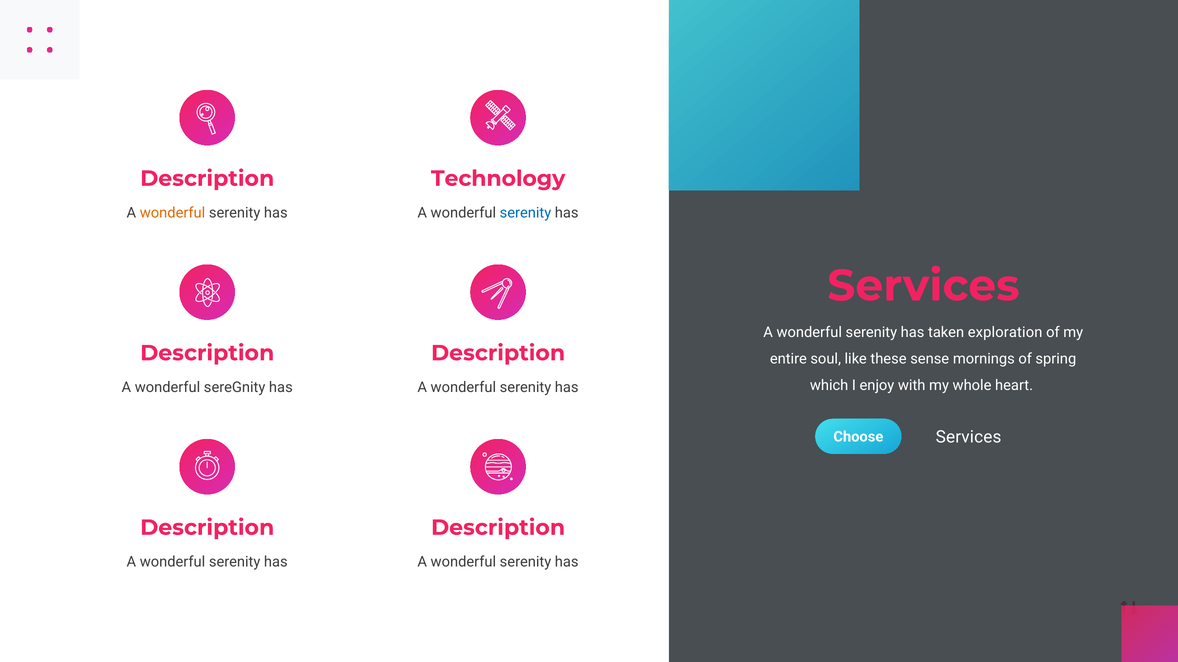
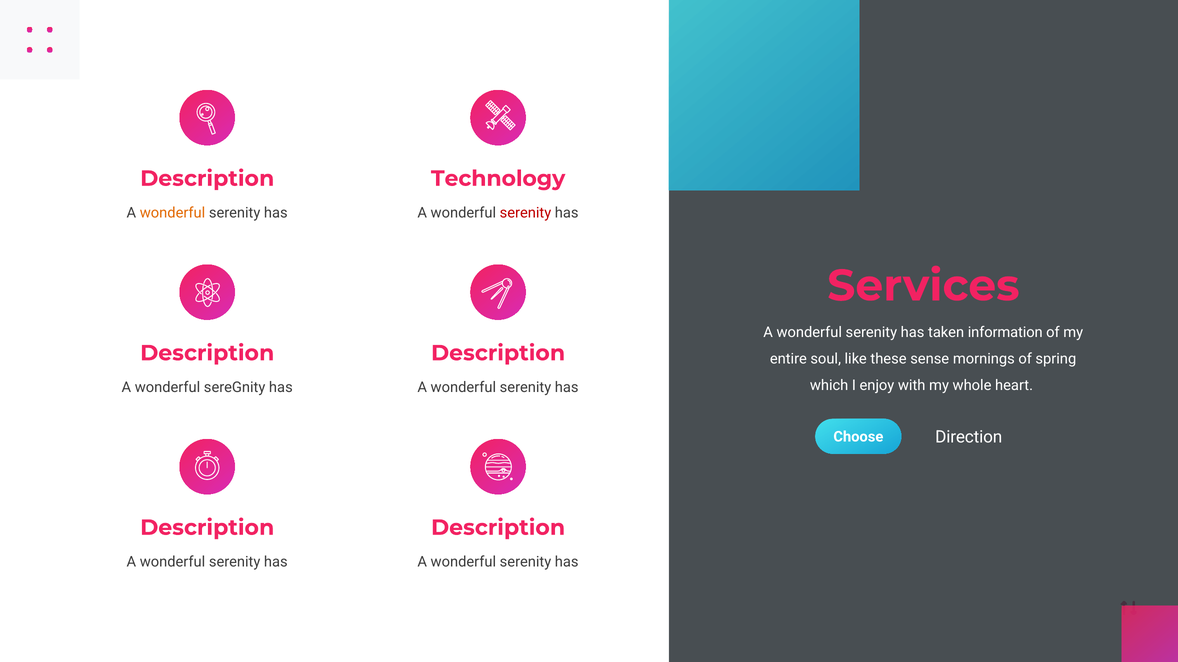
serenity at (525, 213) colour: blue -> red
exploration: exploration -> information
Choose Services: Services -> Direction
